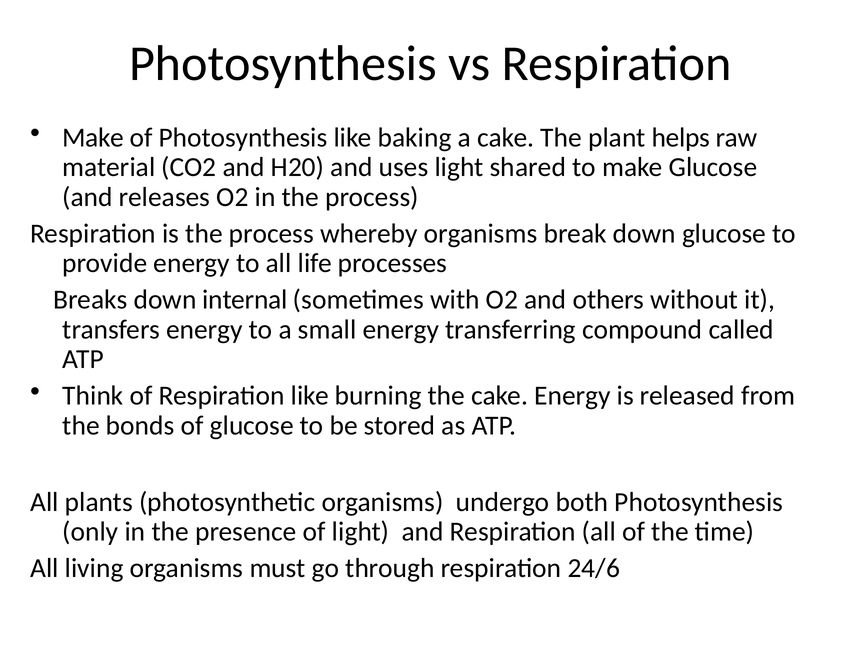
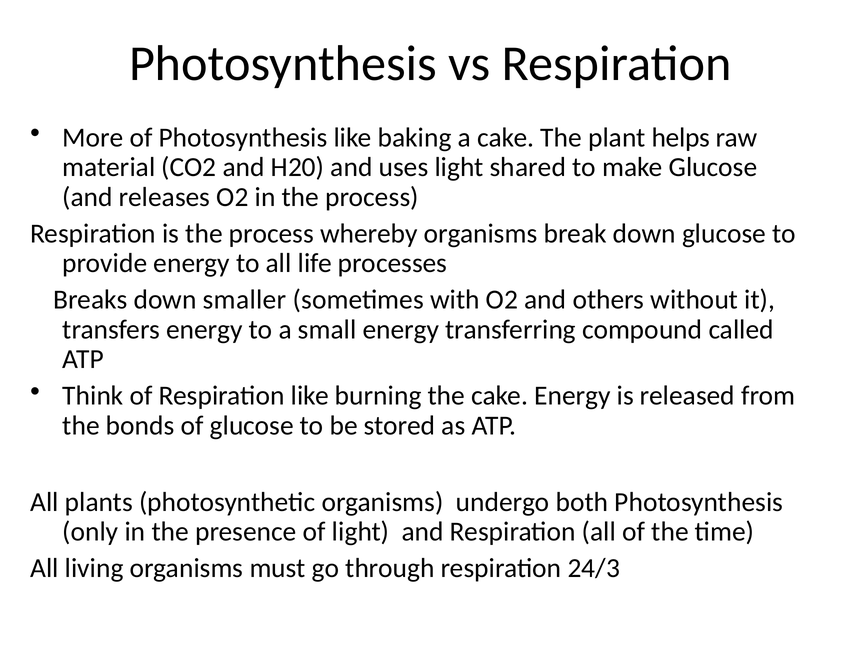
Make at (93, 138): Make -> More
internal: internal -> smaller
24/6: 24/6 -> 24/3
